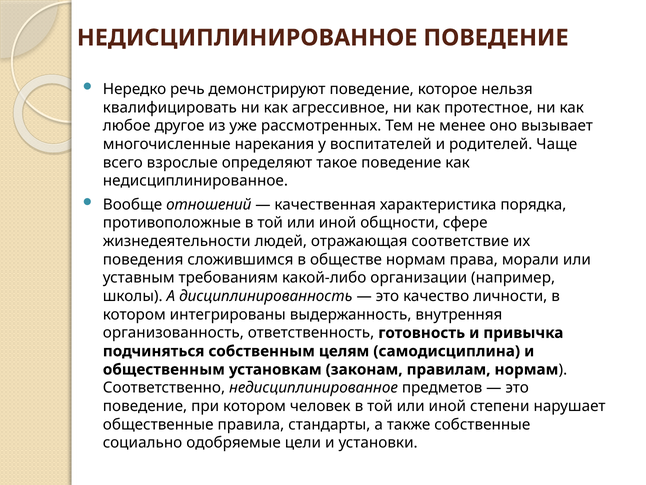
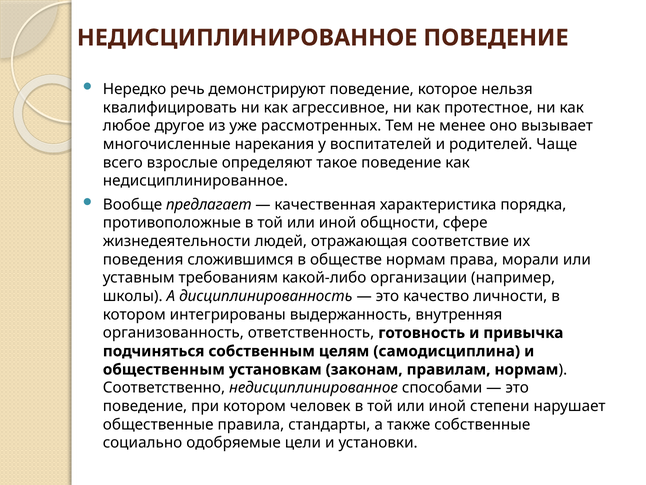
отношений: отношений -> предлагает
предметов: предметов -> способами
